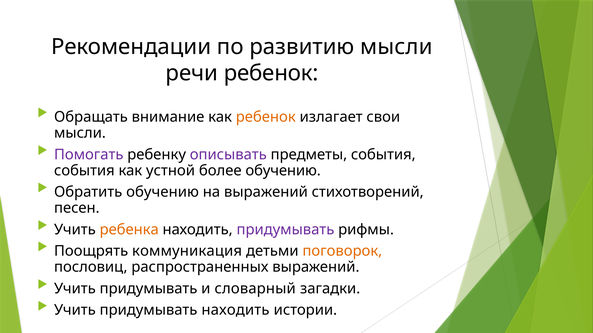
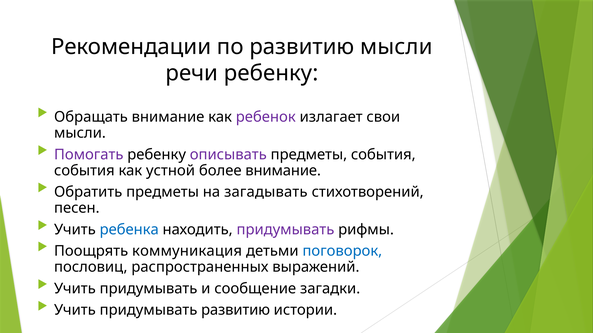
речи ребенок: ребенок -> ребенку
ребенок at (266, 117) colour: orange -> purple
более обучению: обучению -> внимание
Обратить обучению: обучению -> предметы
на выражений: выражений -> загадывать
ребенка colour: orange -> blue
поговорок colour: orange -> blue
словарный: словарный -> сообщение
придумывать находить: находить -> развитию
